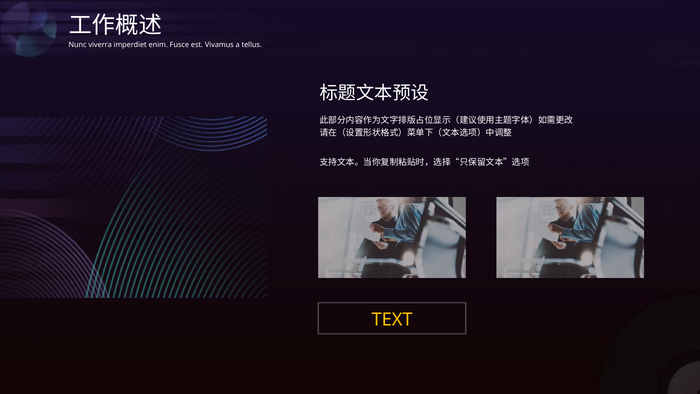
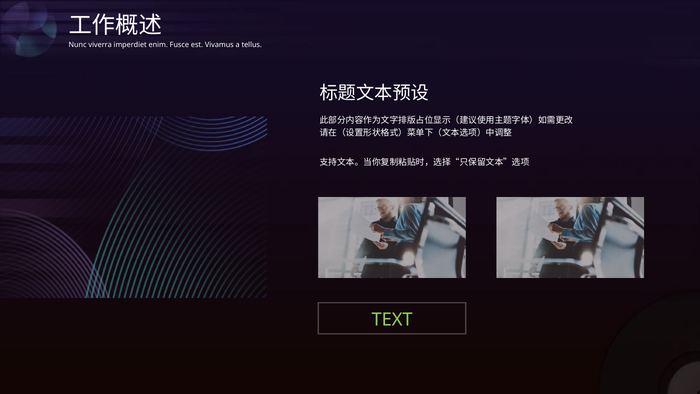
TEXT colour: yellow -> light green
